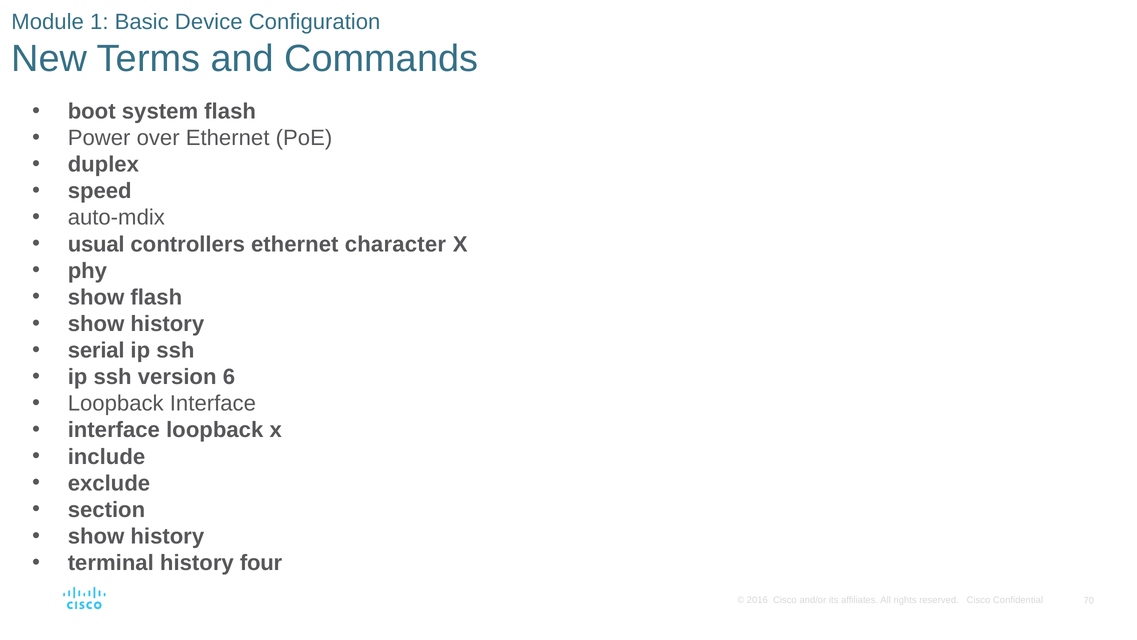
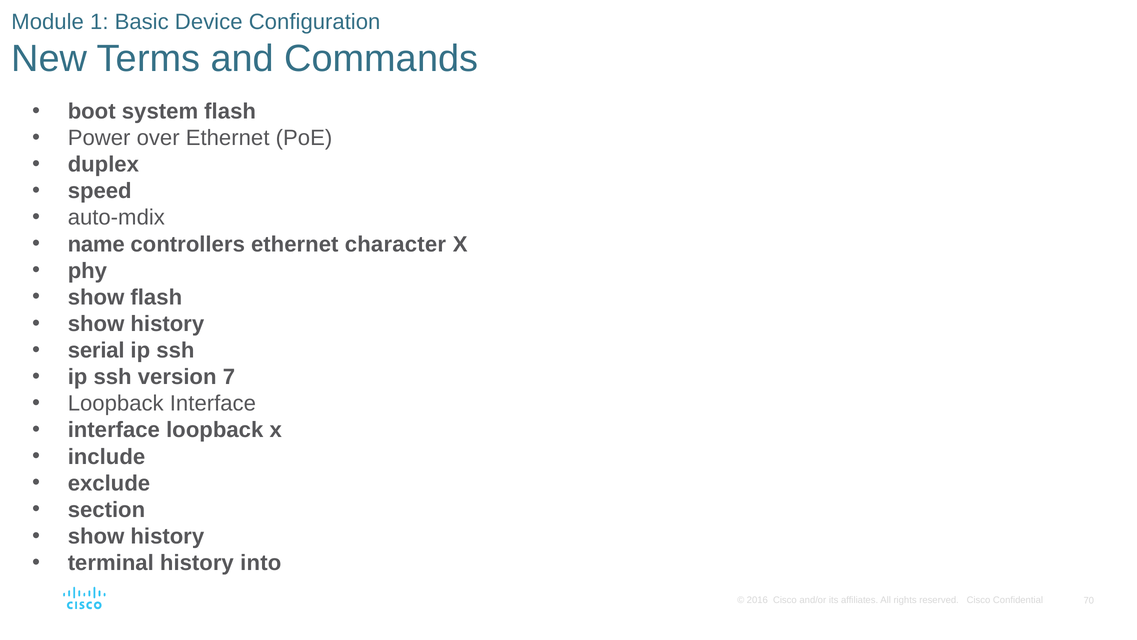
usual: usual -> name
6: 6 -> 7
four: four -> into
